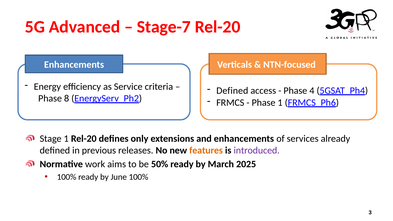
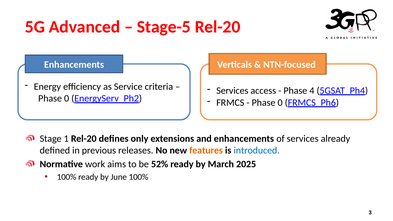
Stage-7: Stage-7 -> Stage-5
Defined at (232, 91): Defined -> Services
8 at (67, 99): 8 -> 0
1 at (280, 103): 1 -> 0
introduced colour: purple -> blue
50%: 50% -> 52%
